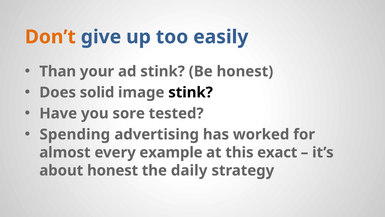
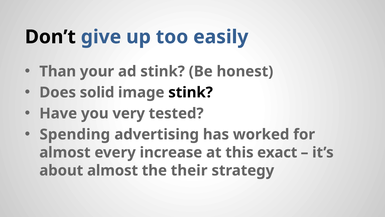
Don’t colour: orange -> black
sore: sore -> very
example: example -> increase
about honest: honest -> almost
daily: daily -> their
